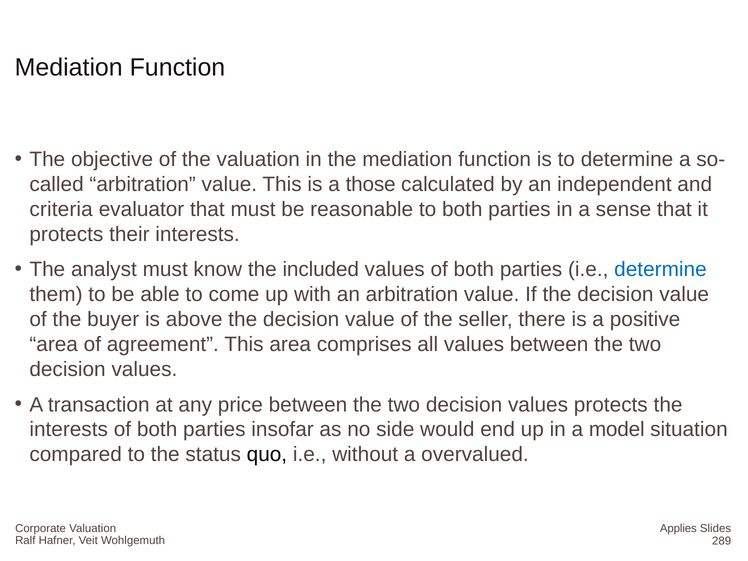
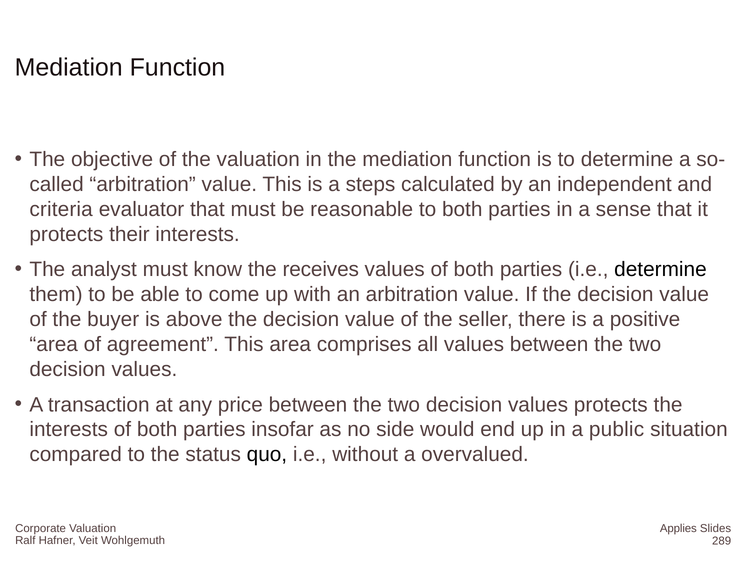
those: those -> steps
included: included -> receives
determine at (660, 270) colour: blue -> black
model: model -> public
